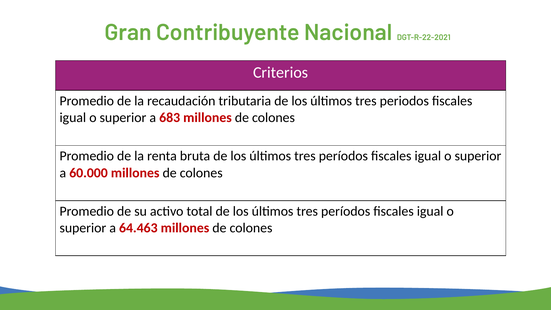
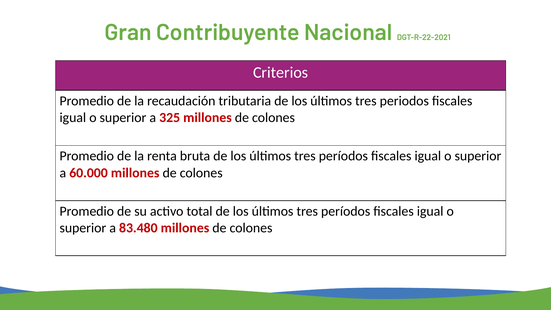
683: 683 -> 325
64.463: 64.463 -> 83.480
